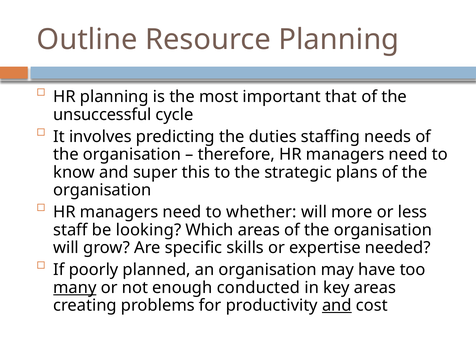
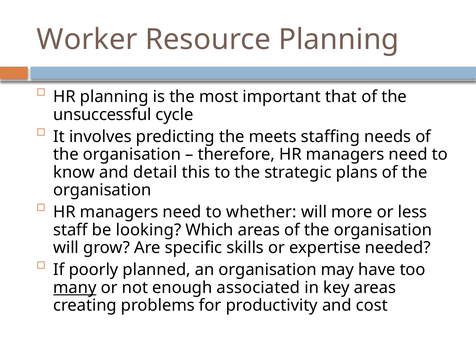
Outline: Outline -> Worker
duties: duties -> meets
super: super -> detail
conducted: conducted -> associated
and at (337, 305) underline: present -> none
